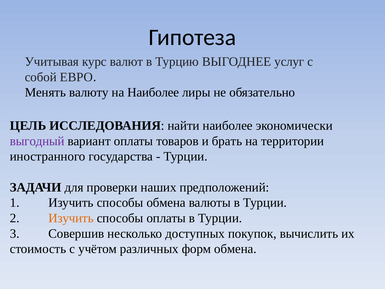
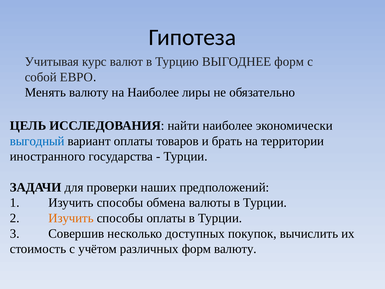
ВЫГОДНЕЕ услуг: услуг -> форм
выгодный colour: purple -> blue
форм обмена: обмена -> валюту
